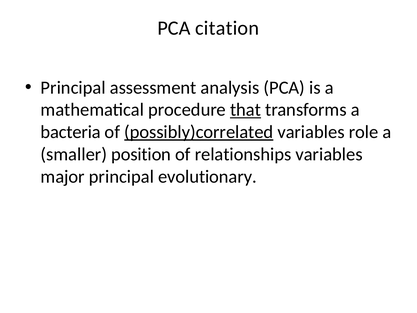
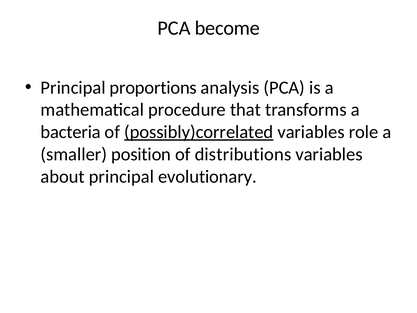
citation: citation -> become
assessment: assessment -> proportions
that underline: present -> none
relationships: relationships -> distributions
major: major -> about
